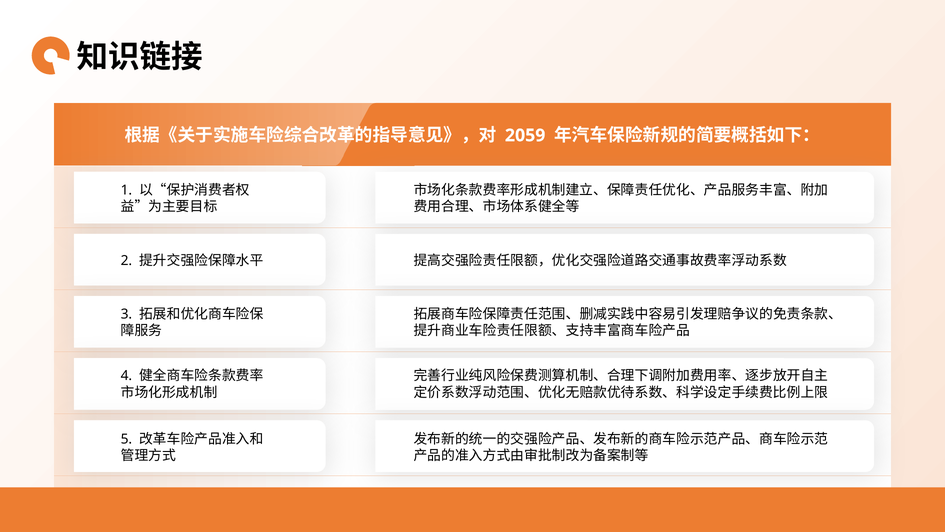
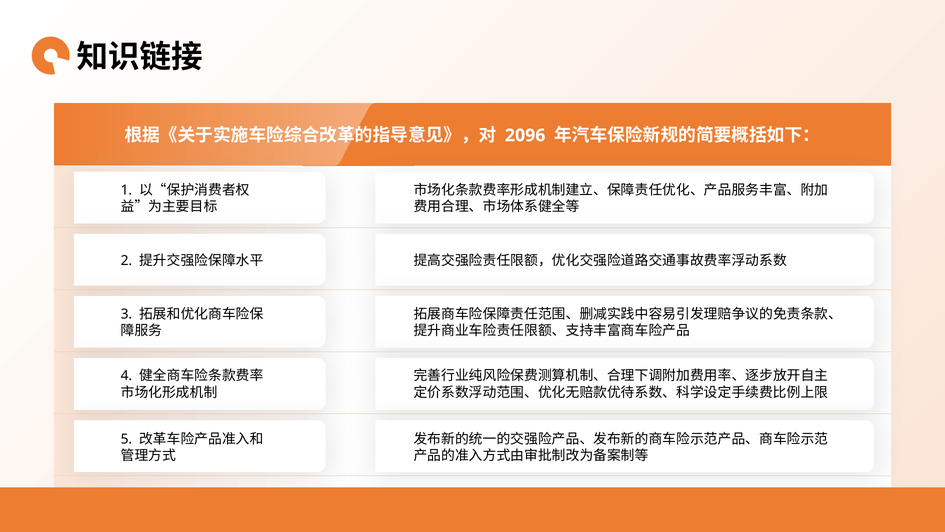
2059: 2059 -> 2096
